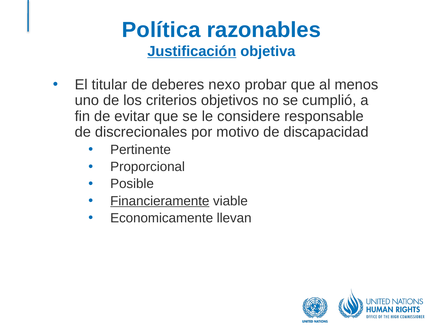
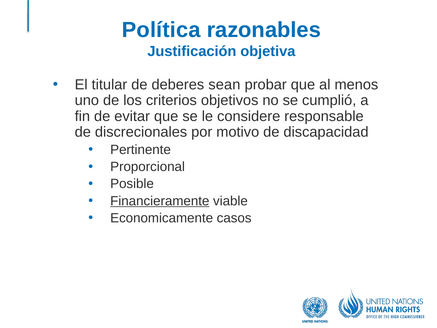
Justificación underline: present -> none
nexo: nexo -> sean
llevan: llevan -> casos
